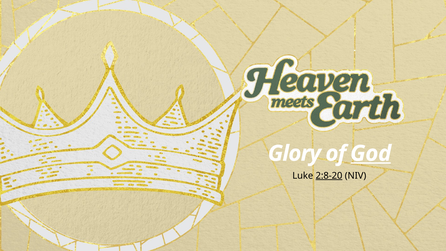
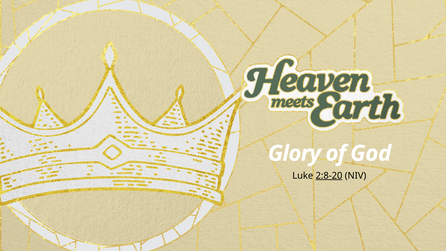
God underline: present -> none
